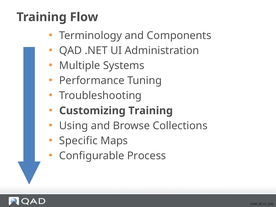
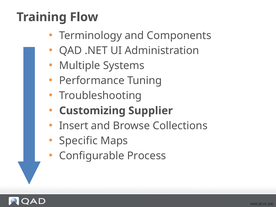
Customizing Training: Training -> Supplier
Using: Using -> Insert
